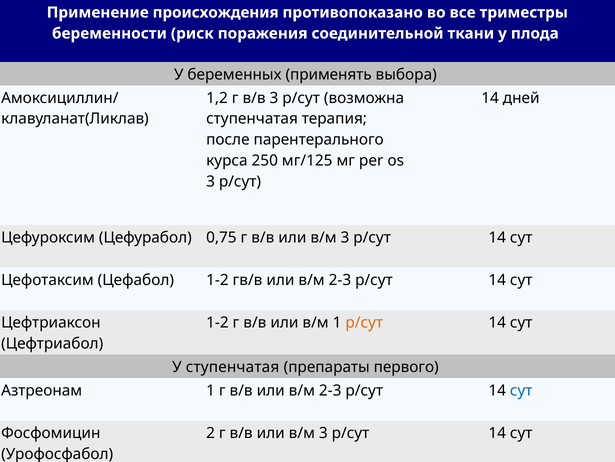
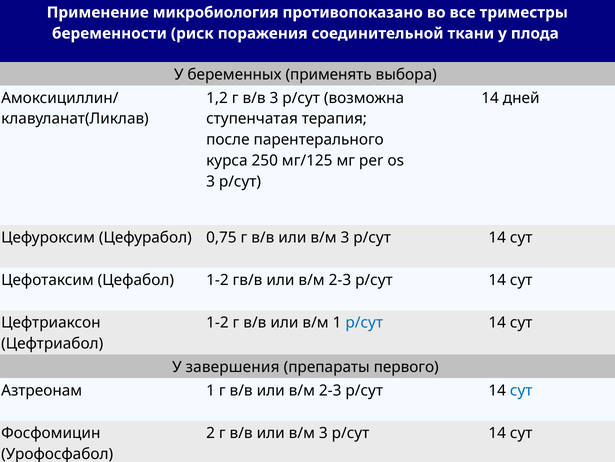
происхождения: происхождения -> микробиология
р/сут at (364, 322) colour: orange -> blue
У ступенчатая: ступенчатая -> завершения
